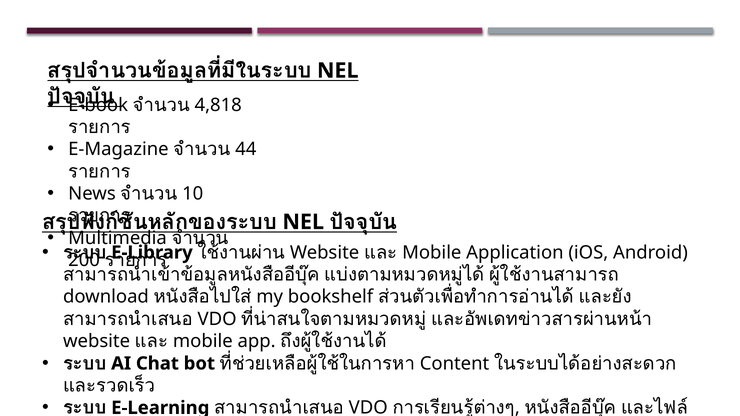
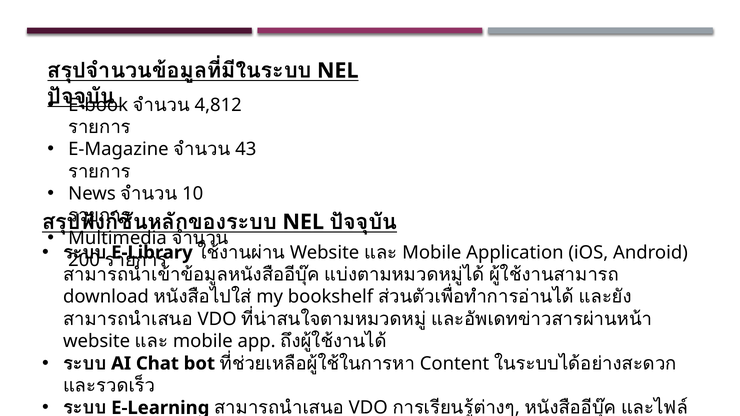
4,818: 4,818 -> 4,812
44: 44 -> 43
